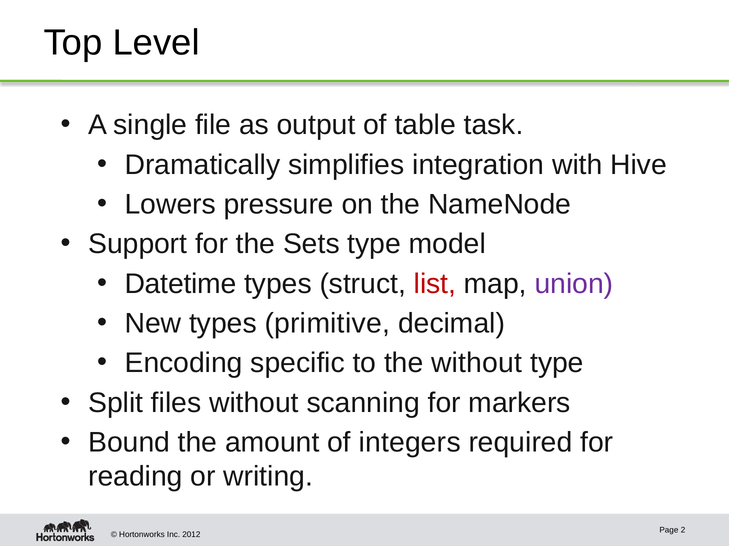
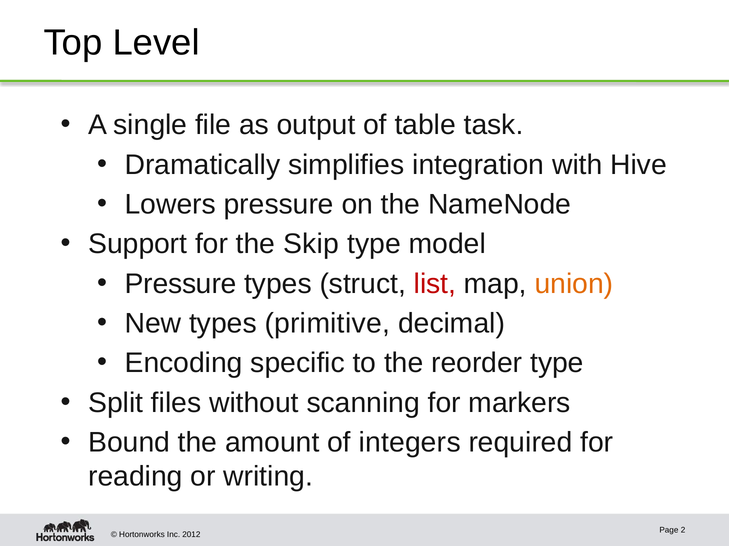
Sets: Sets -> Skip
Datetime at (181, 284): Datetime -> Pressure
union colour: purple -> orange
the without: without -> reorder
